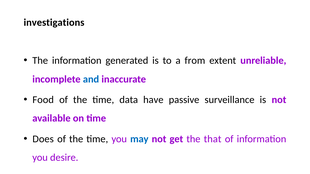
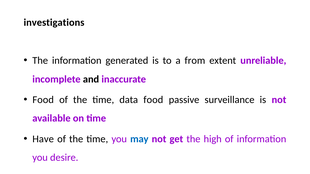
and colour: blue -> black
data have: have -> food
Does: Does -> Have
that: that -> high
